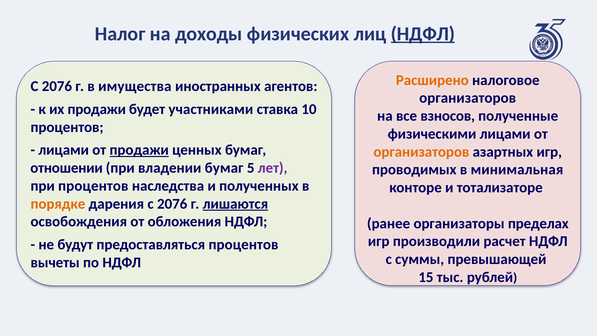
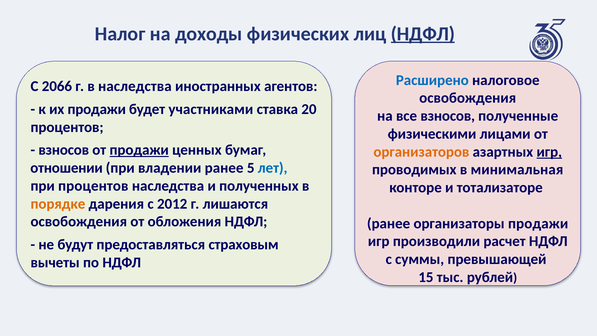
Расширено colour: orange -> blue
2076 at (57, 86): 2076 -> 2066
в имущества: имущества -> наследства
организаторов at (468, 98): организаторов -> освобождения
10: 10 -> 20
лицами at (64, 150): лицами -> взносов
игр at (549, 152) underline: none -> present
владении бумаг: бумаг -> ранее
лет colour: purple -> blue
дарения с 2076: 2076 -> 2012
лишаются underline: present -> none
организаторы пределах: пределах -> продажи
предоставляться процентов: процентов -> страховым
